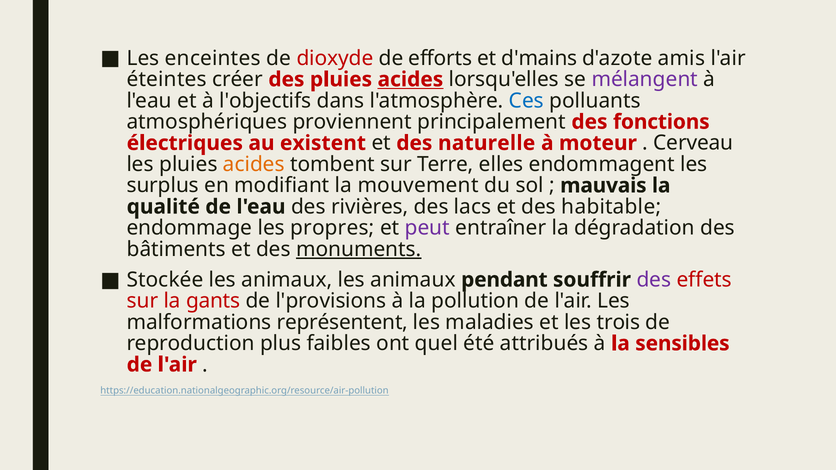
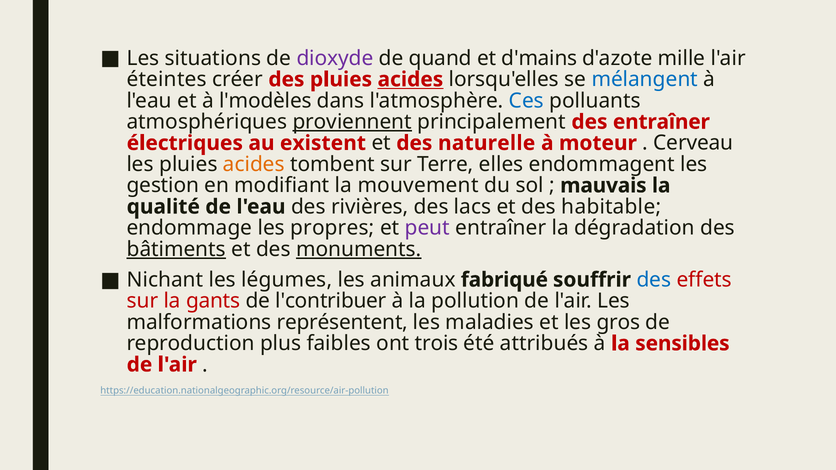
enceintes: enceintes -> situations
dioxyde colour: red -> purple
efforts: efforts -> quand
amis: amis -> mille
mélangent colour: purple -> blue
l'objectifs: l'objectifs -> l'modèles
proviennent underline: none -> present
des fonctions: fonctions -> entraîner
surplus: surplus -> gestion
bâtiments underline: none -> present
Stockée: Stockée -> Nichant
animaux at (287, 280): animaux -> légumes
pendant: pendant -> fabriqué
des at (654, 280) colour: purple -> blue
l'provisions: l'provisions -> l'contribuer
trois: trois -> gros
quel: quel -> trois
